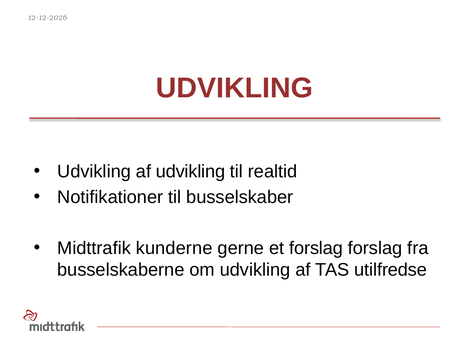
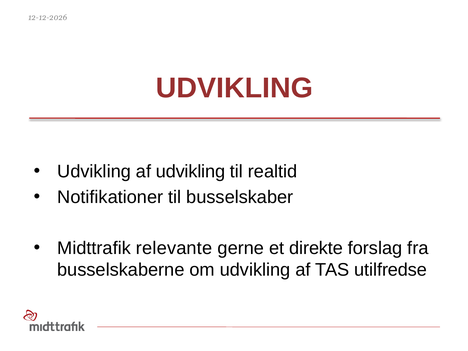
kunderne: kunderne -> relevante
et forslag: forslag -> direkte
